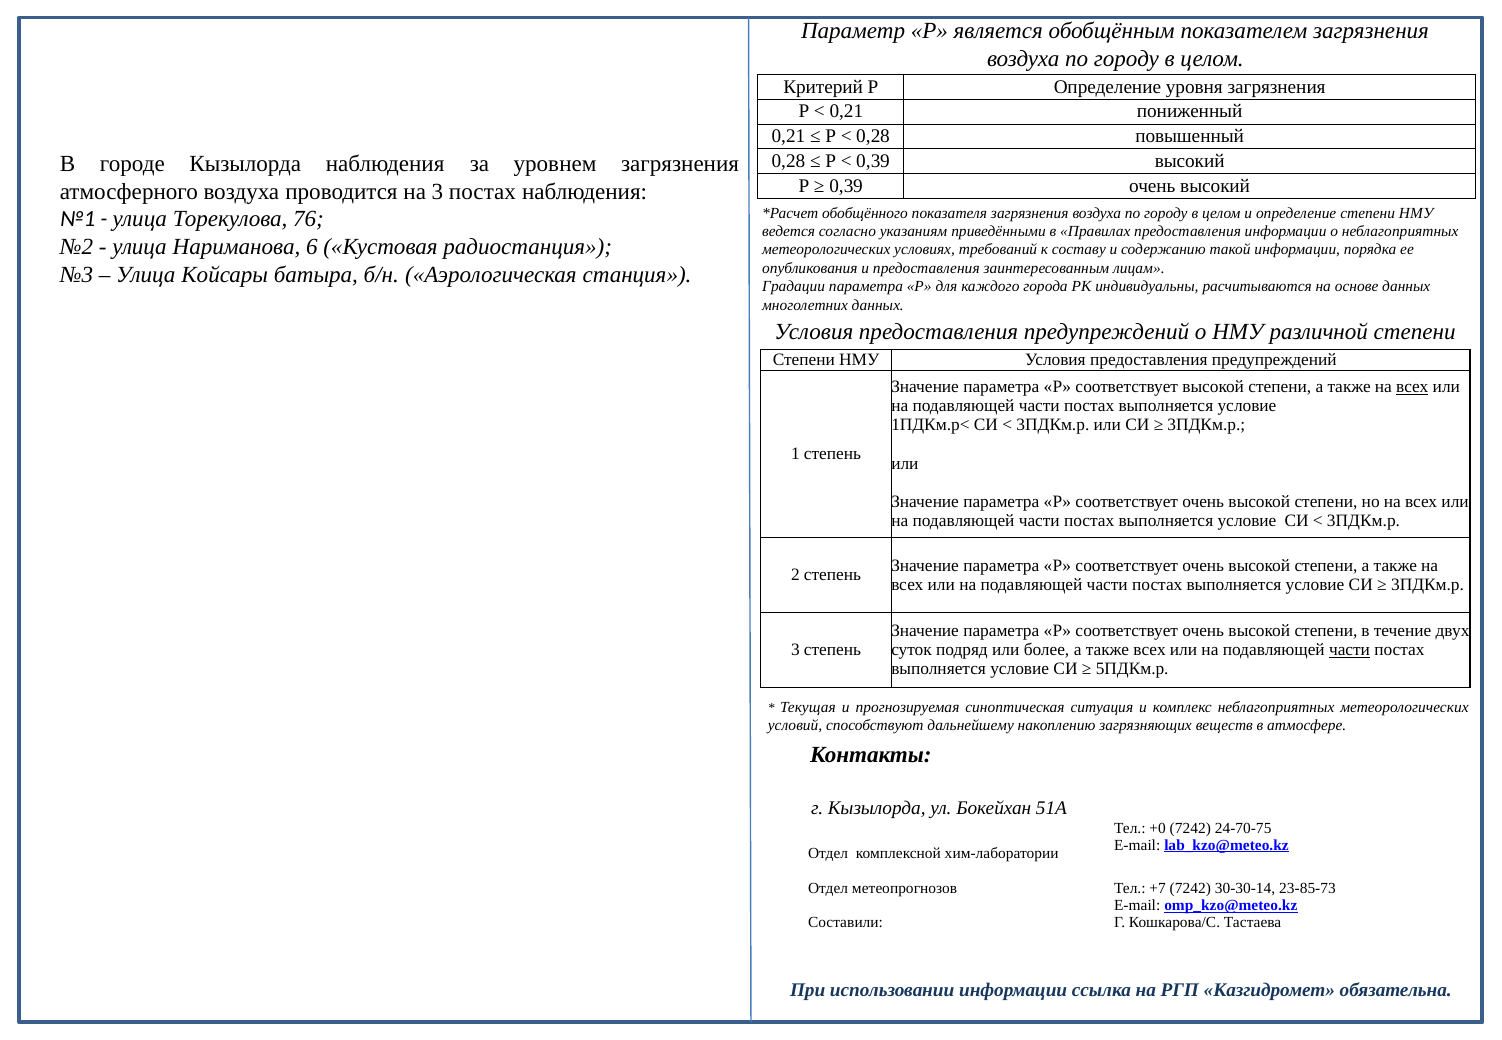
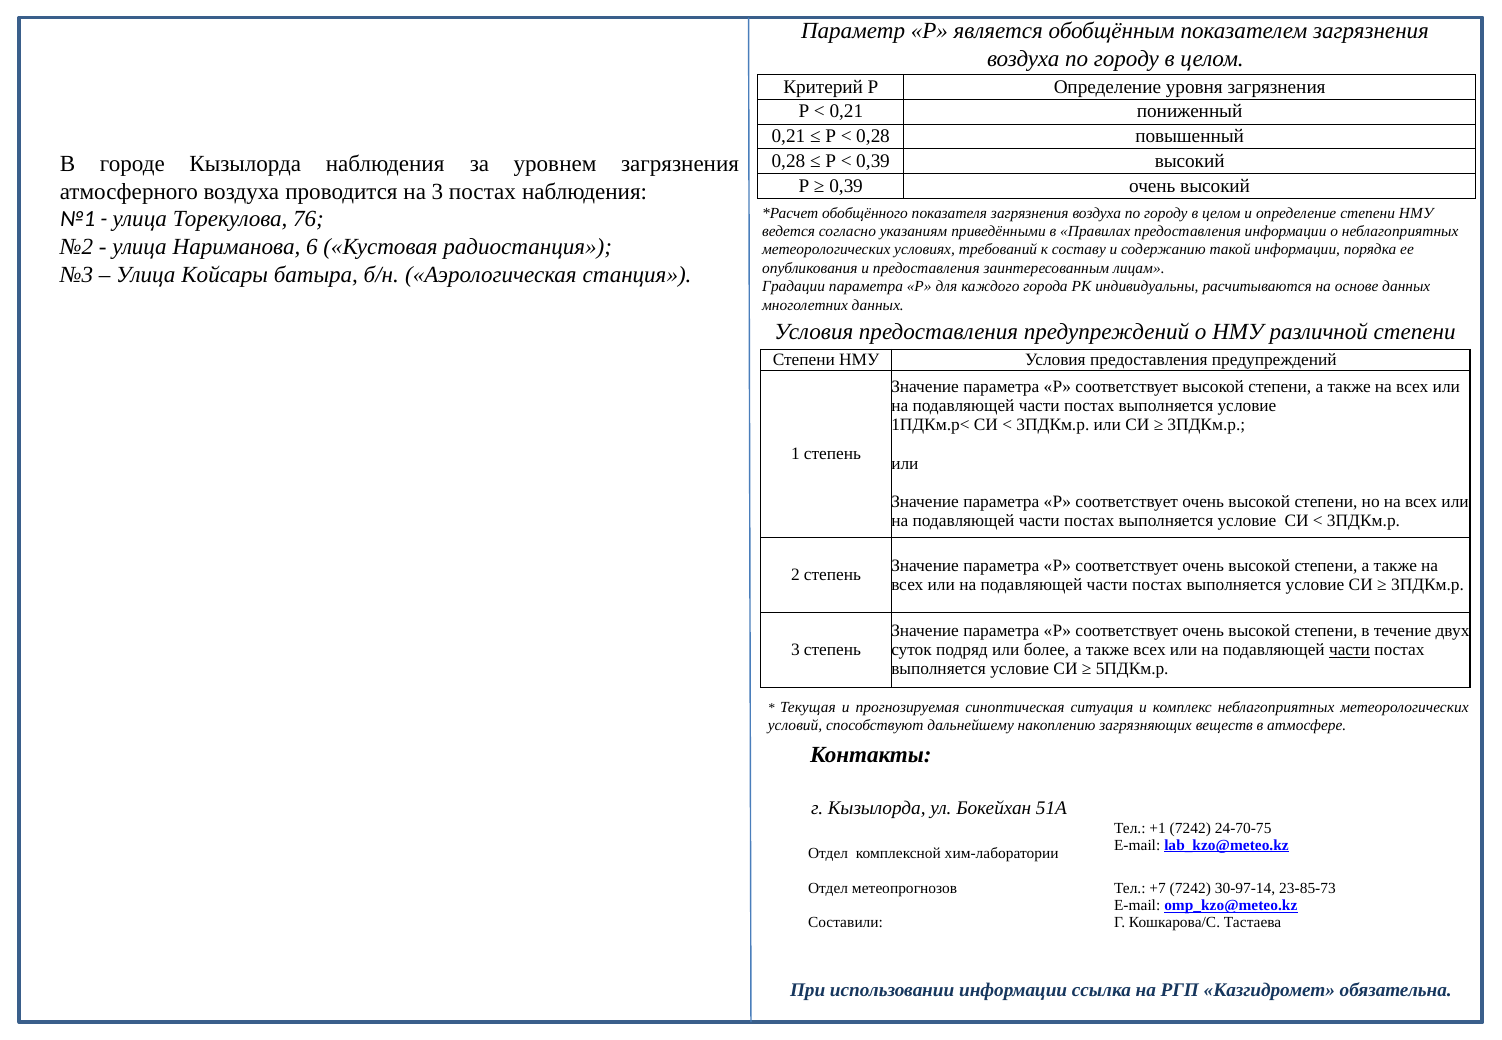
всех at (1412, 387) underline: present -> none
+0: +0 -> +1
30-30-14: 30-30-14 -> 30-97-14
